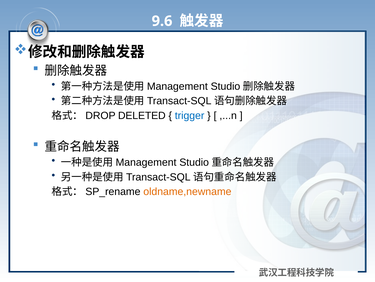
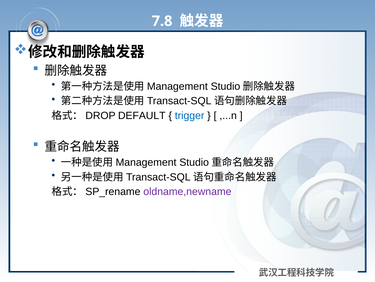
9.6: 9.6 -> 7.8
DELETED: DELETED -> DEFAULT
oldname,newname colour: orange -> purple
